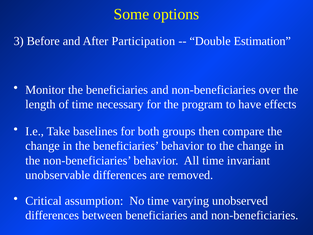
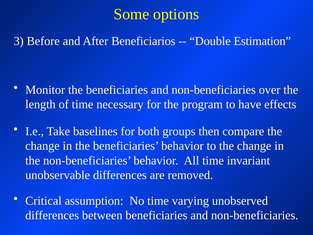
Participation: Participation -> Beneficiarios
